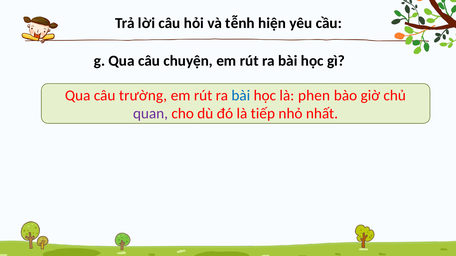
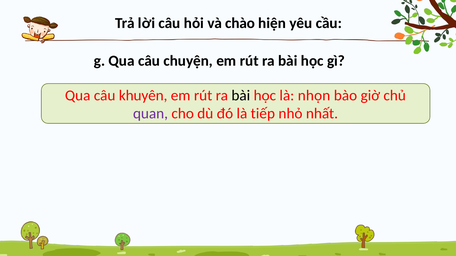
tễnh: tễnh -> chào
trường: trường -> khuyên
bài at (241, 96) colour: blue -> black
phen: phen -> nhọn
